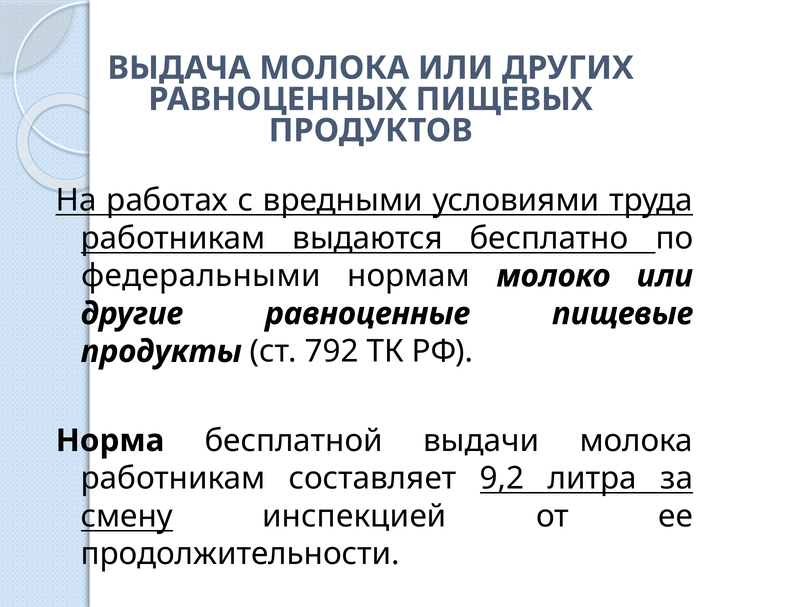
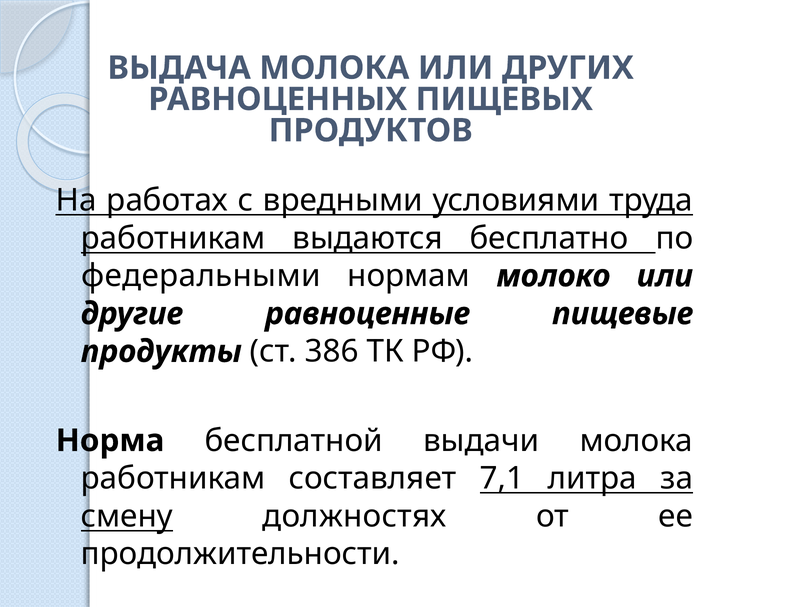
792: 792 -> 386
9,2: 9,2 -> 7,1
инспекцией: инспекцией -> должностях
